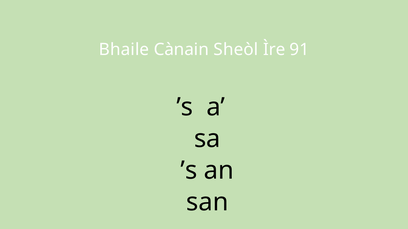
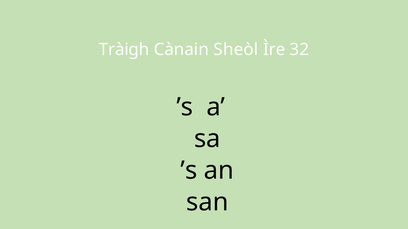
Bhaile: Bhaile -> Tràigh
91: 91 -> 32
